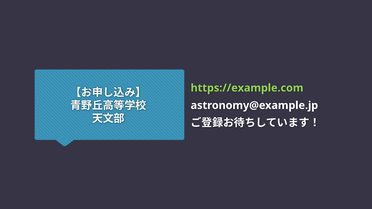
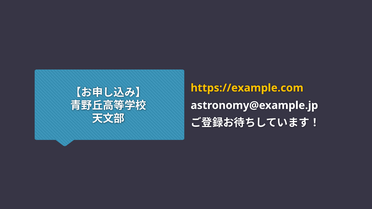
https://example.com colour: light green -> yellow
